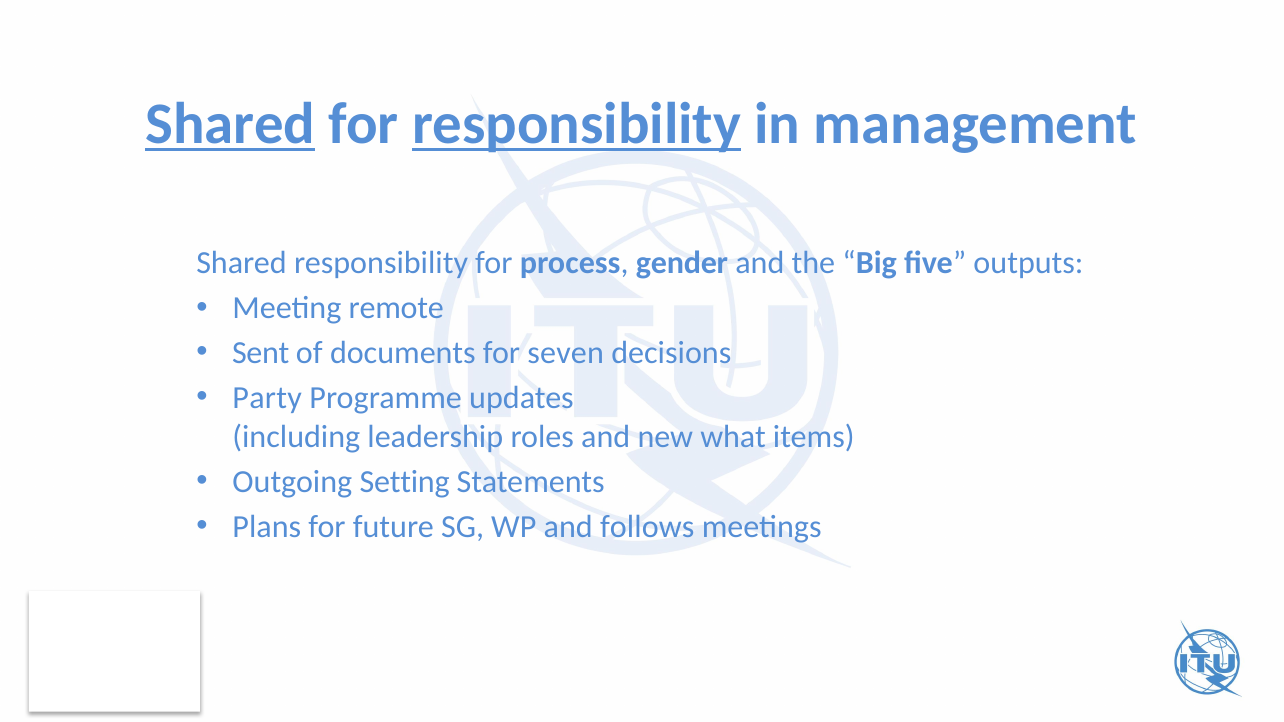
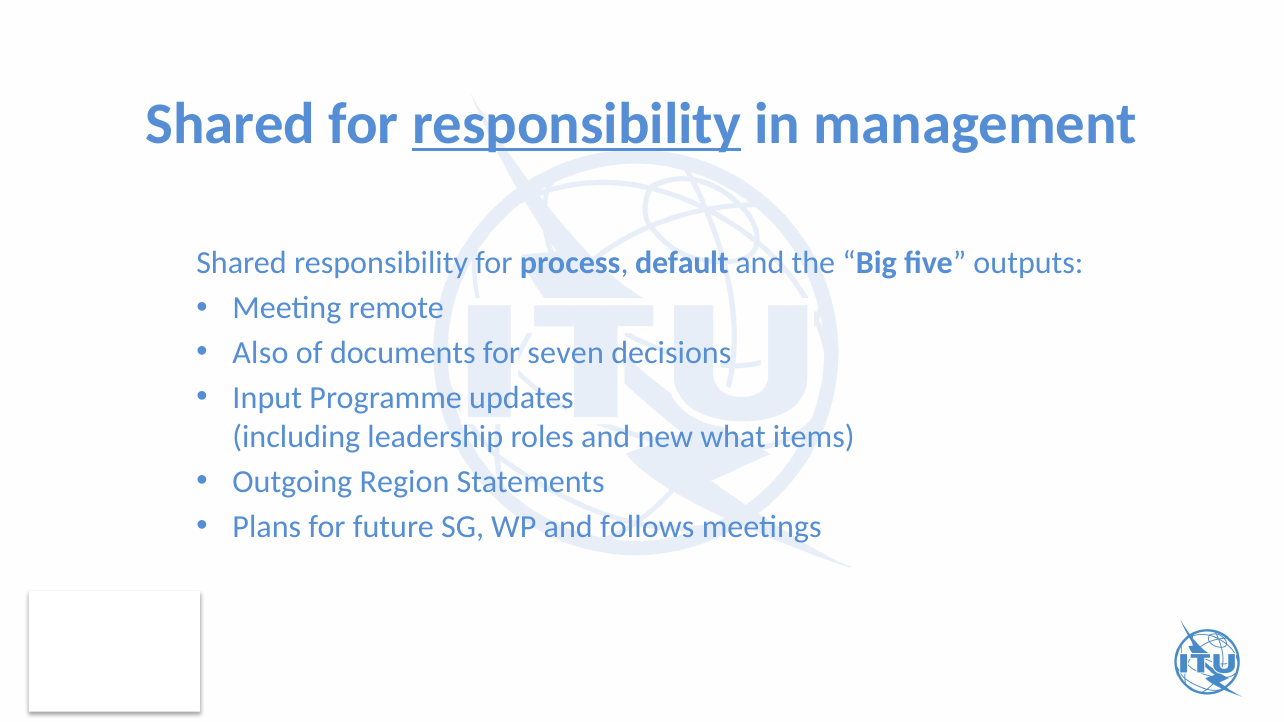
Shared at (230, 124) underline: present -> none
gender: gender -> default
Sent: Sent -> Also
Party: Party -> Input
Setting: Setting -> Region
